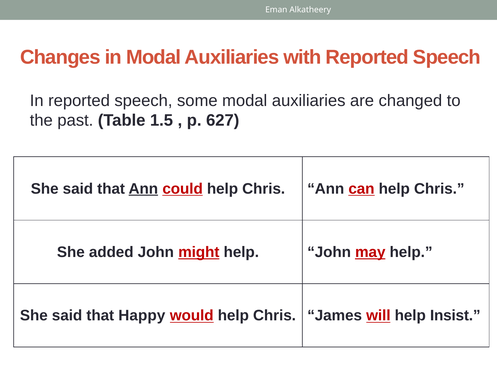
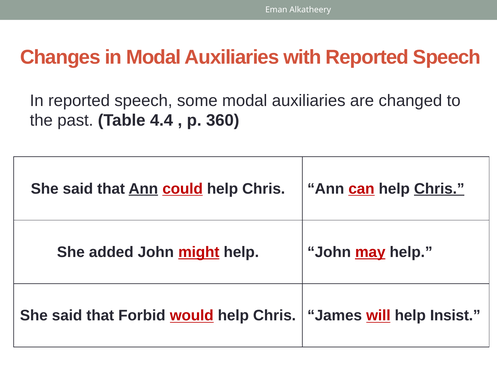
1.5: 1.5 -> 4.4
627: 627 -> 360
Chris at (439, 189) underline: none -> present
Happy: Happy -> Forbid
